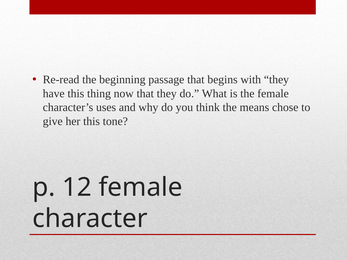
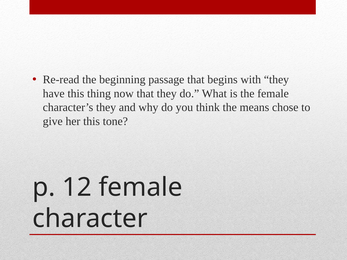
character’s uses: uses -> they
